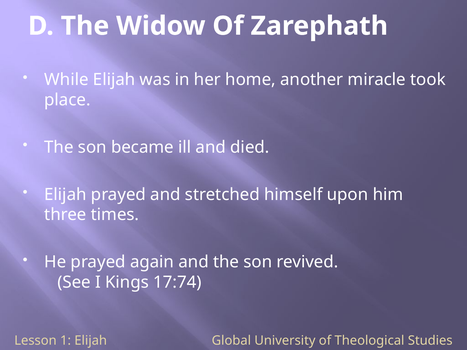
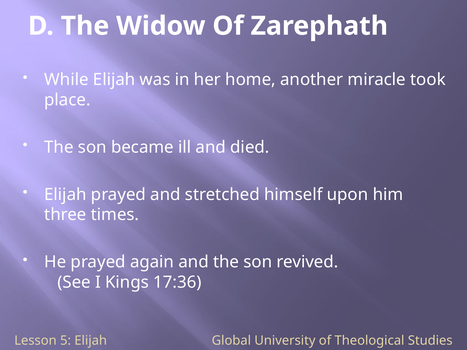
17:74: 17:74 -> 17:36
1: 1 -> 5
